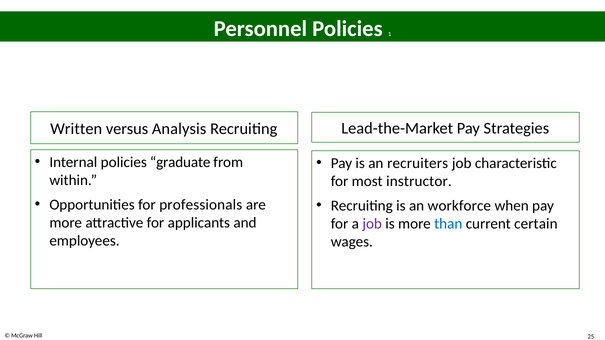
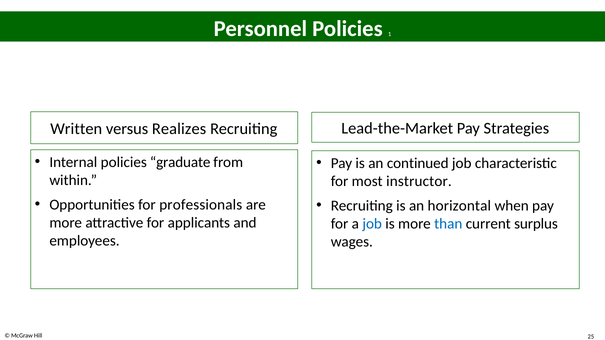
Analysis: Analysis -> Realizes
recruiters: recruiters -> continued
workforce: workforce -> horizontal
job at (372, 224) colour: purple -> blue
certain: certain -> surplus
